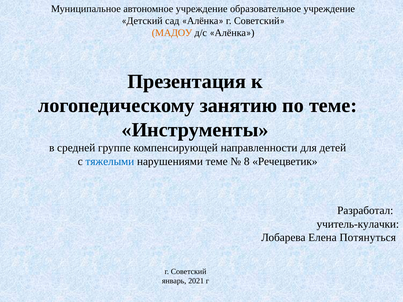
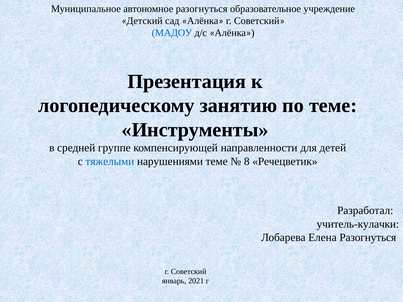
автономное учреждение: учреждение -> разогнуться
МАДОУ colour: orange -> blue
Елена Потянуться: Потянуться -> Разогнуться
